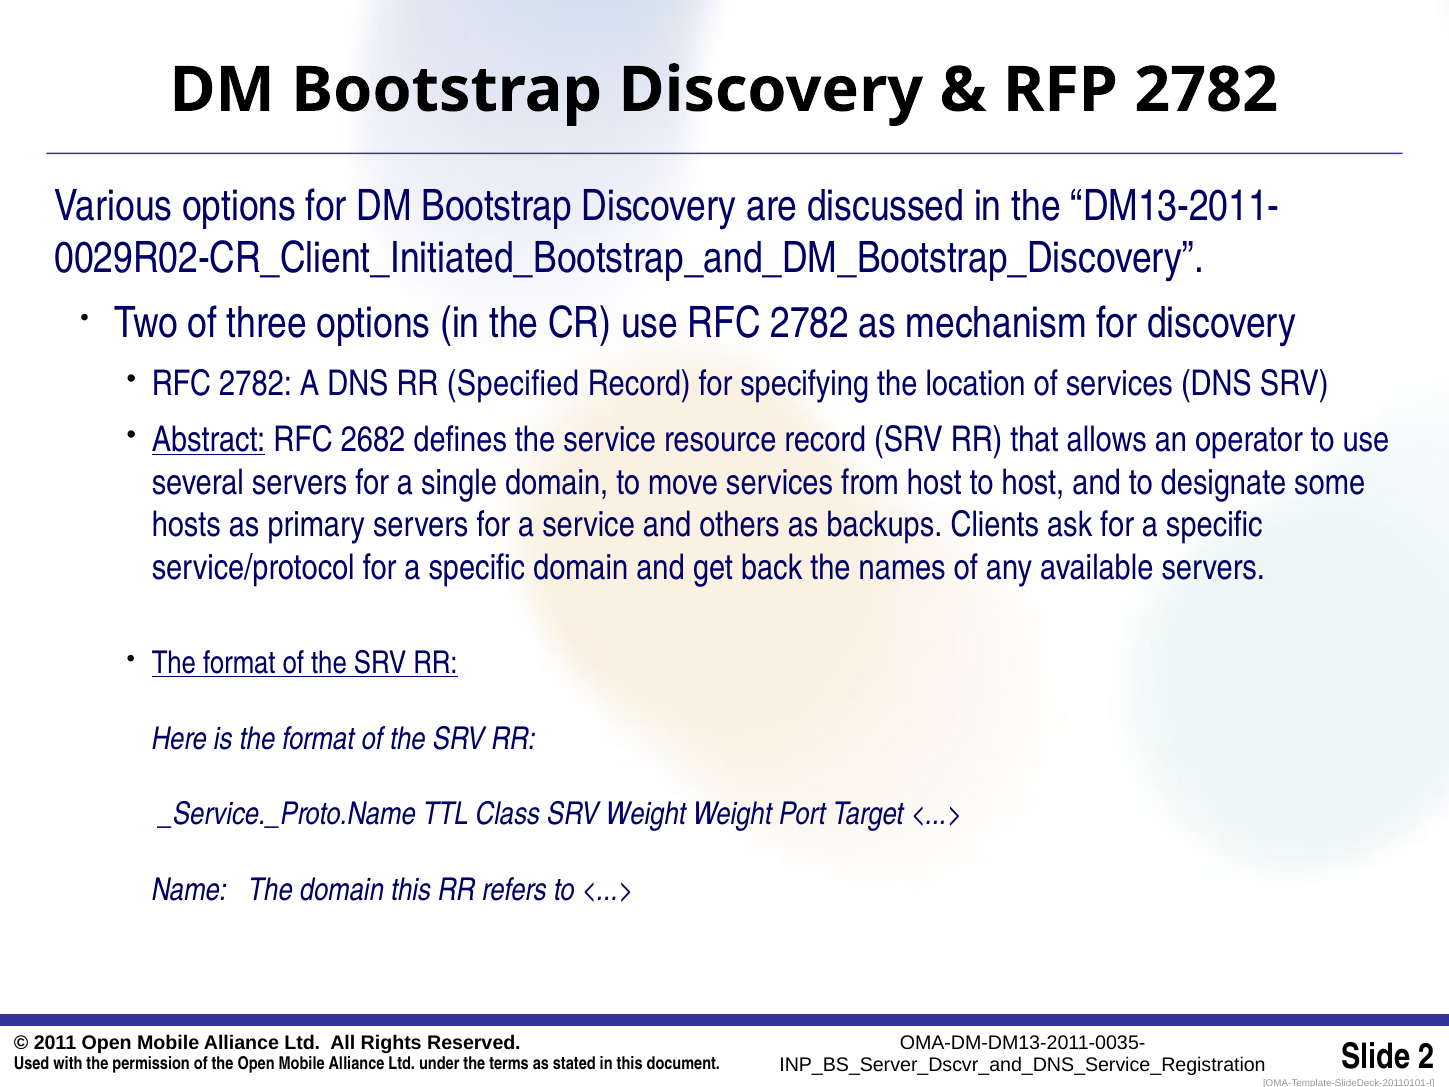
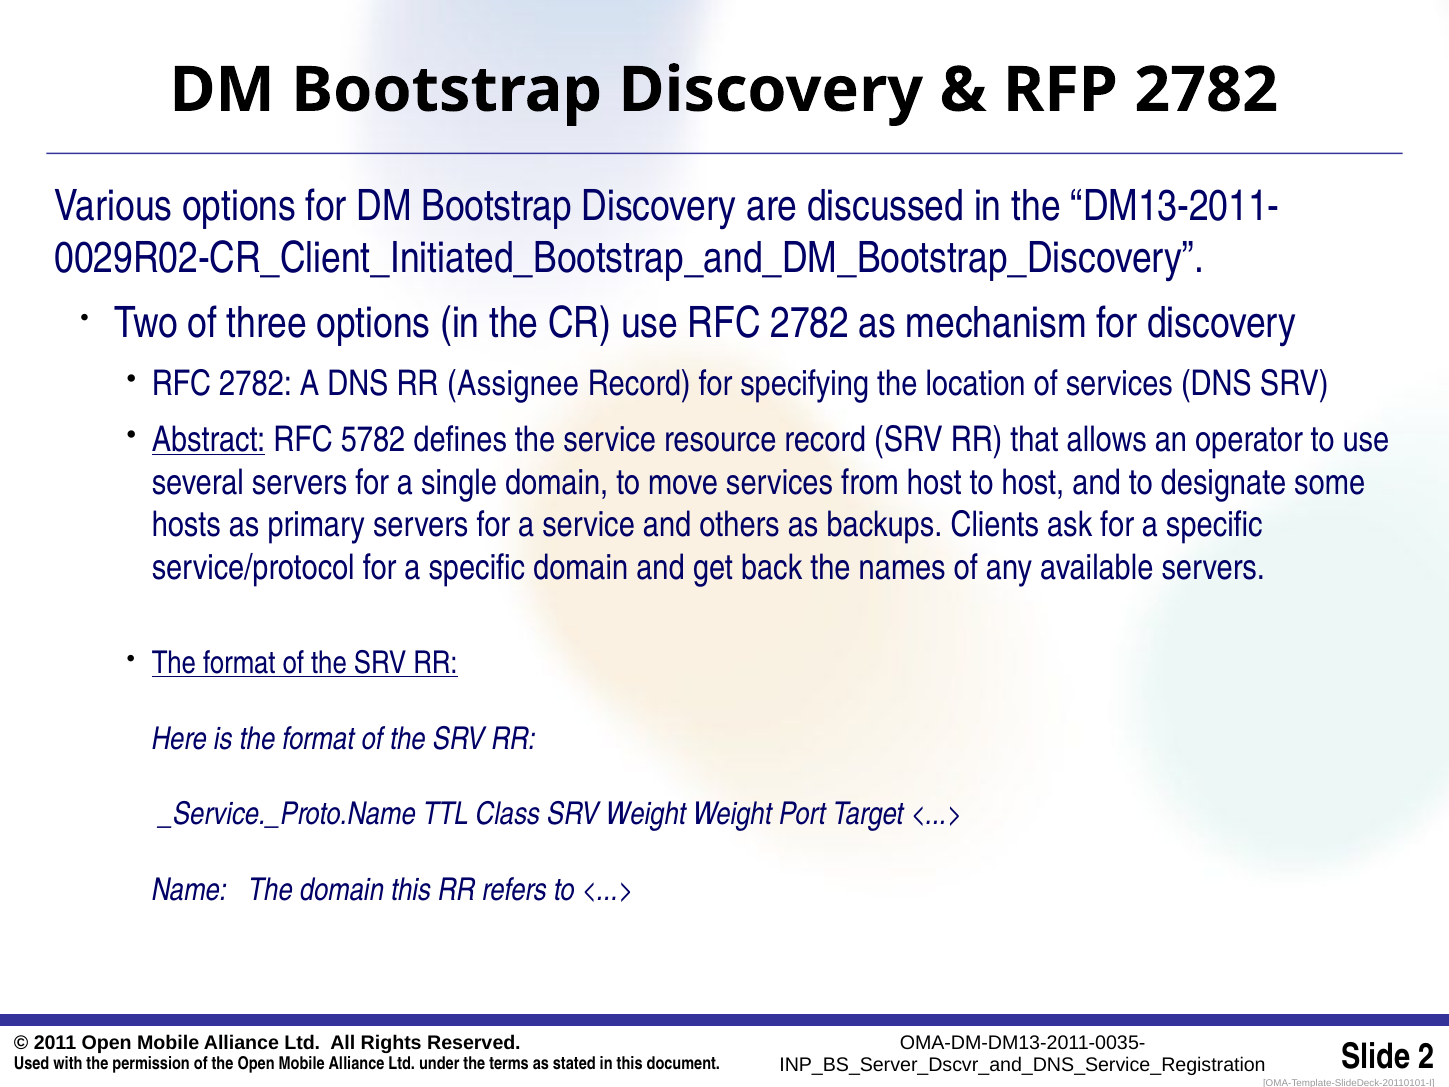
Specified: Specified -> Assignee
2682: 2682 -> 5782
